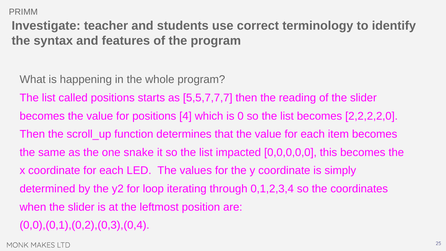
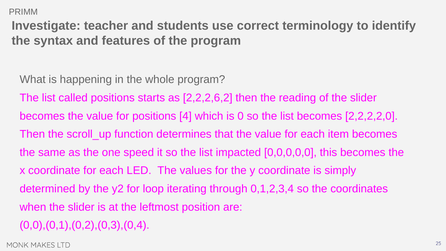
5,5,7,7,7: 5,5,7,7,7 -> 2,2,2,6,2
snake: snake -> speed
